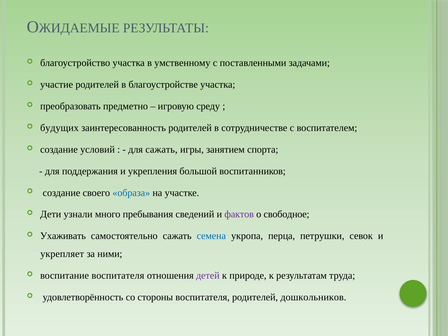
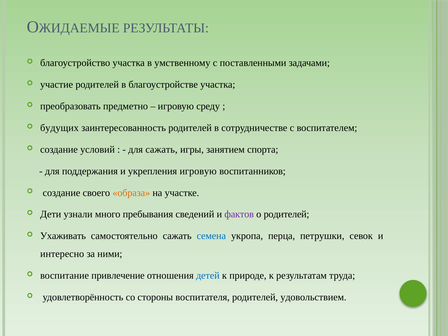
укрепления большой: большой -> игровую
образа colour: blue -> orange
о свободное: свободное -> родителей
укрепляет: укрепляет -> интересно
воспитание воспитателя: воспитателя -> привлечение
детей colour: purple -> blue
дошкольников: дошкольников -> удовольствием
